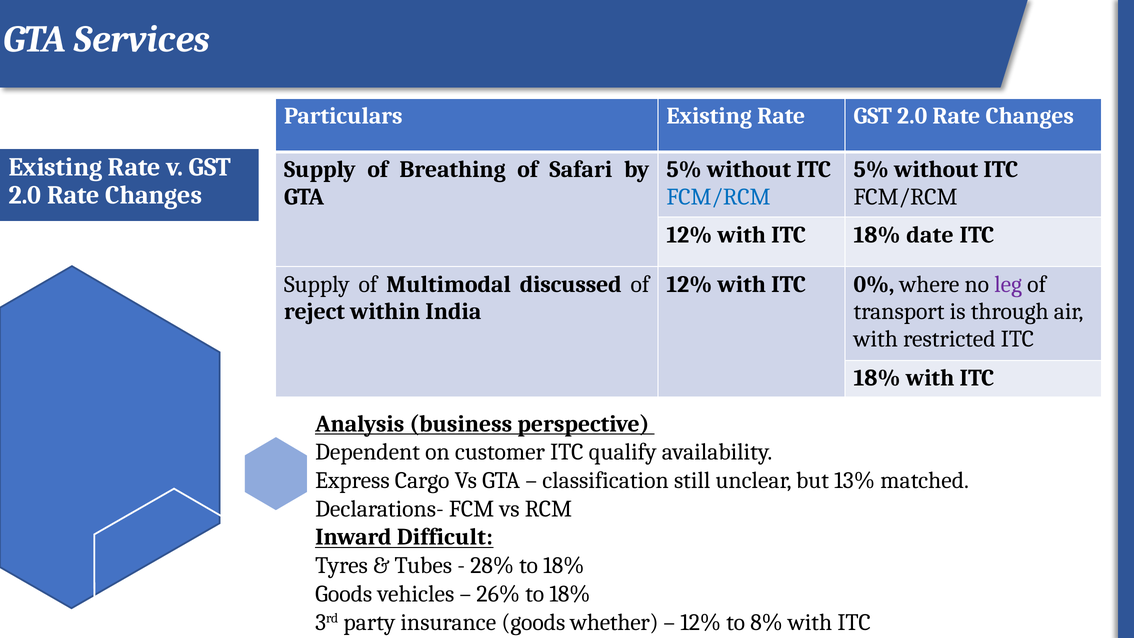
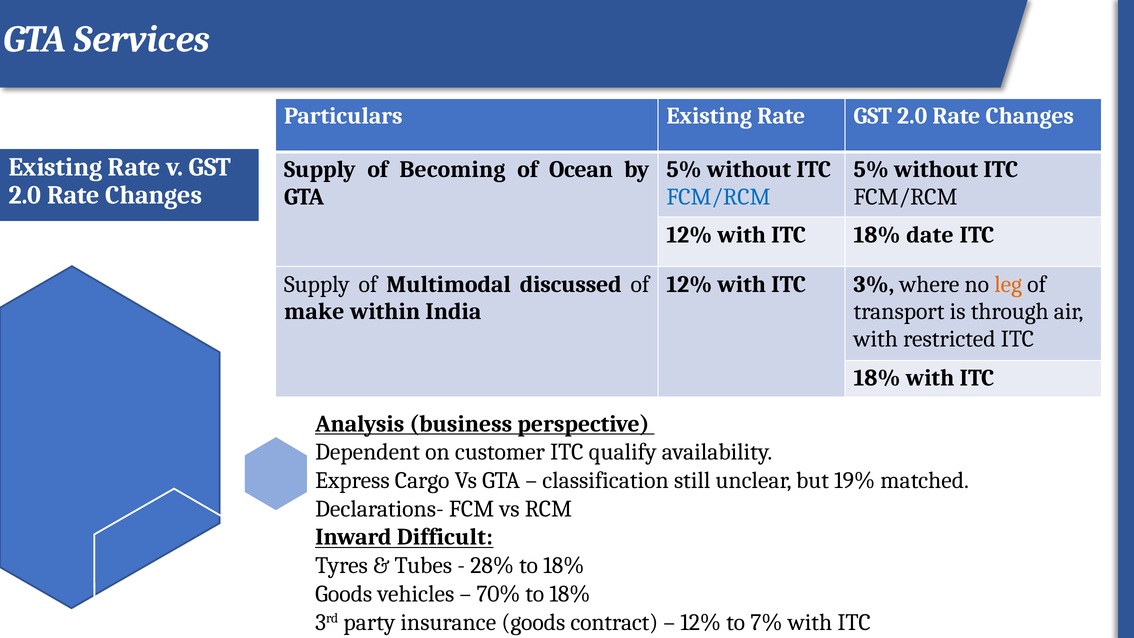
Breathing: Breathing -> Becoming
Safari: Safari -> Ocean
0%: 0% -> 3%
leg colour: purple -> orange
reject: reject -> make
13%: 13% -> 19%
26%: 26% -> 70%
whether: whether -> contract
8%: 8% -> 7%
